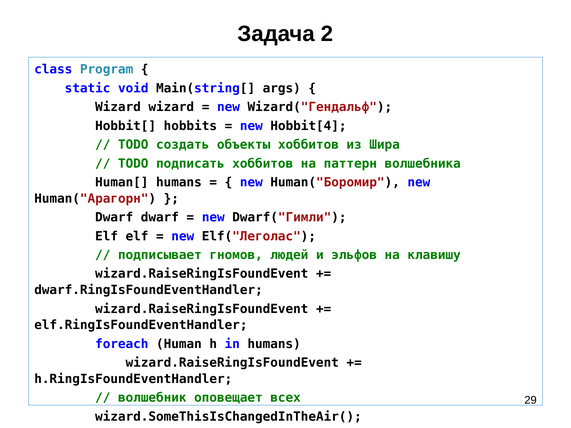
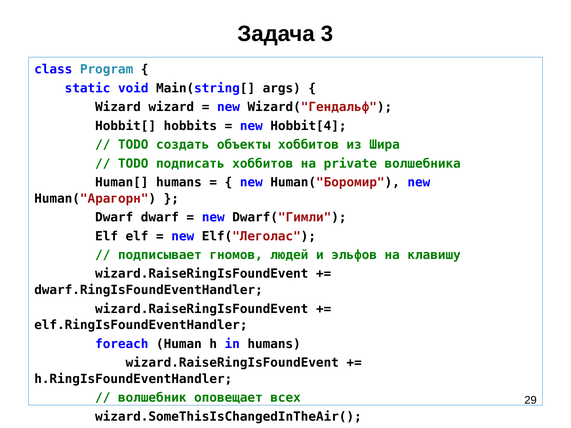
2: 2 -> 3
паттерн: паттерн -> private
